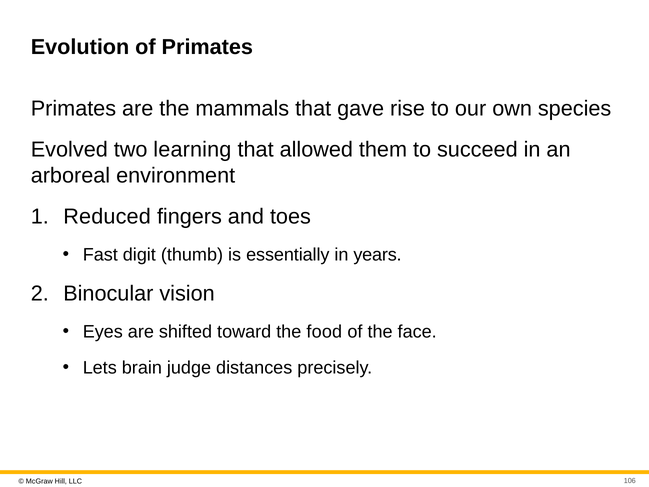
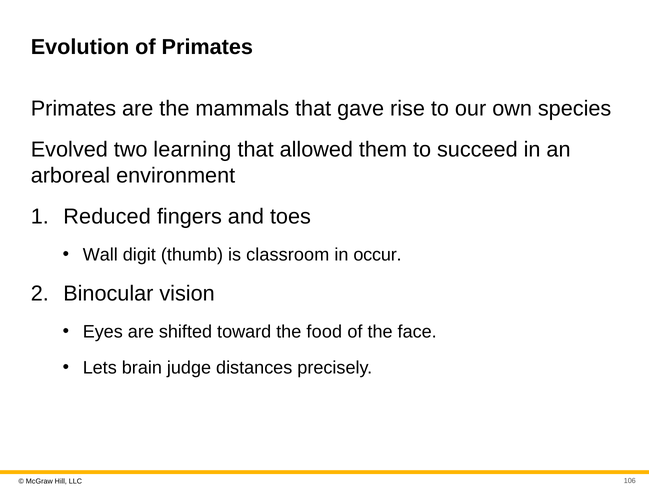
Fast: Fast -> Wall
essentially: essentially -> classroom
years: years -> occur
